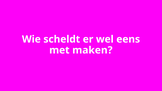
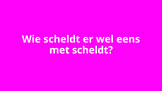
met maken: maken -> scheldt
